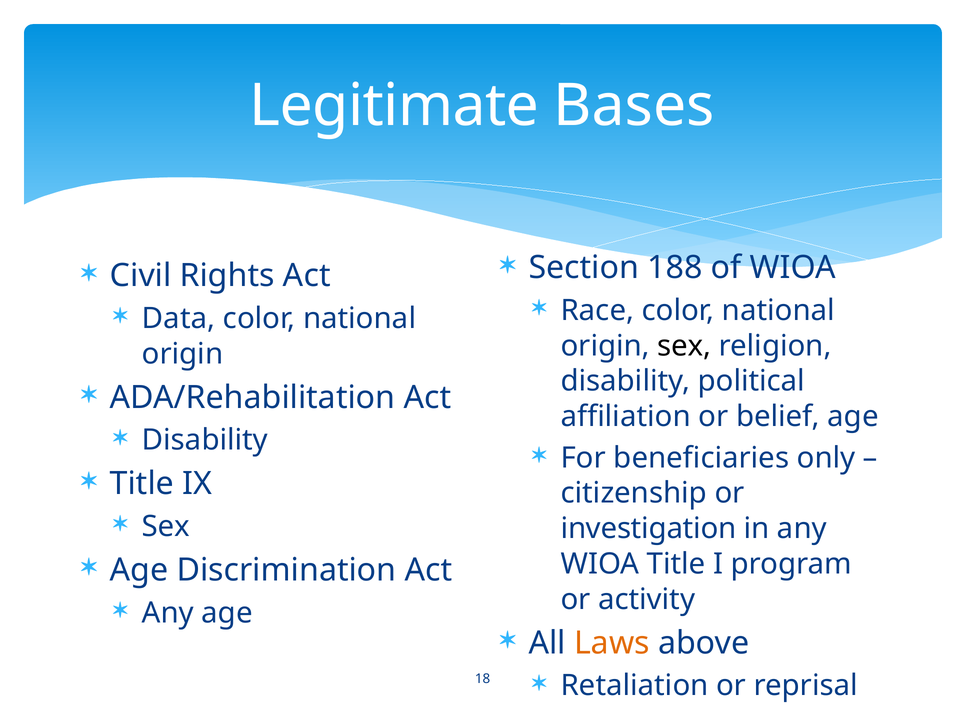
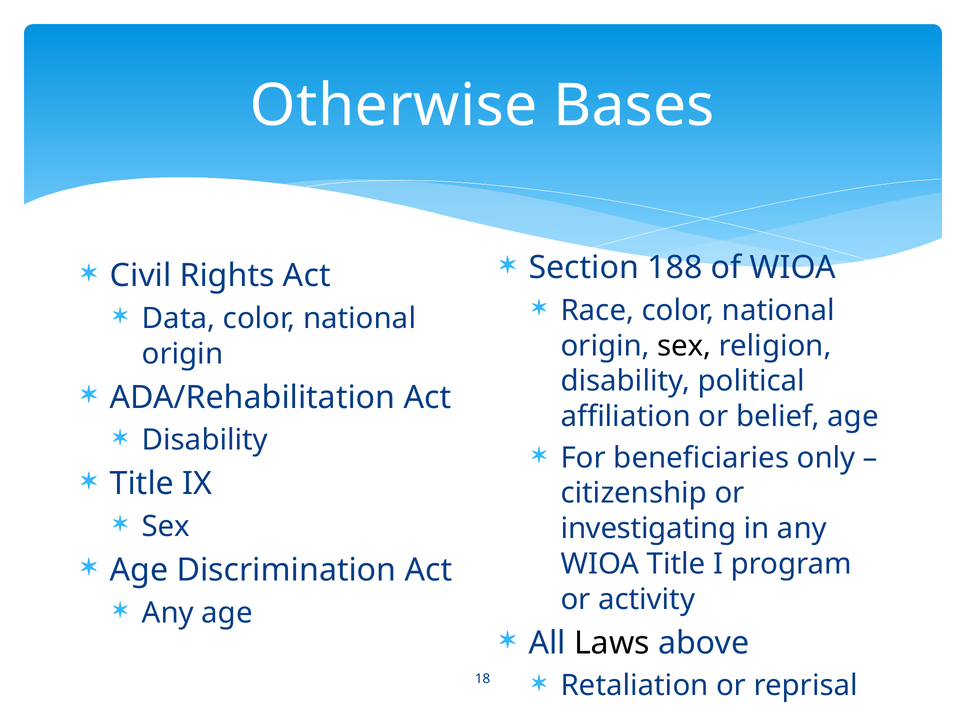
Legitimate: Legitimate -> Otherwise
investigation: investigation -> investigating
Laws colour: orange -> black
